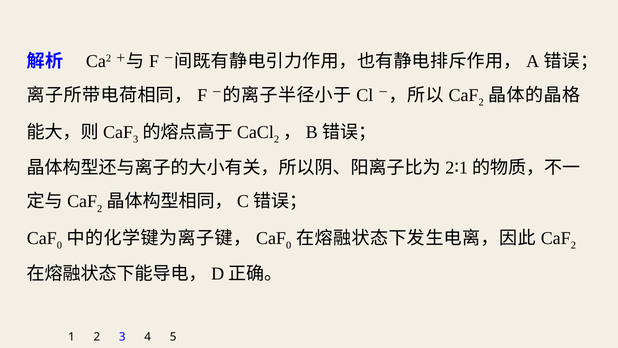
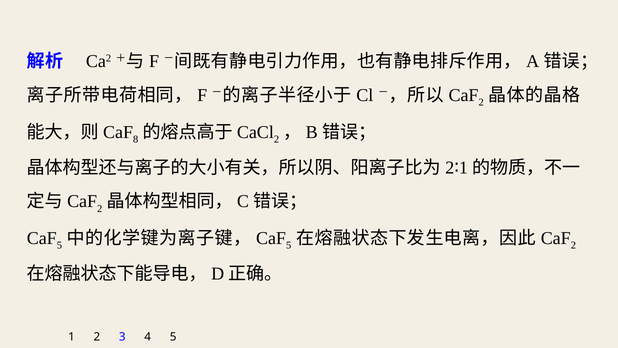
3 at (136, 139): 3 -> 8
0 at (59, 245): 0 -> 5
0 at (289, 245): 0 -> 5
